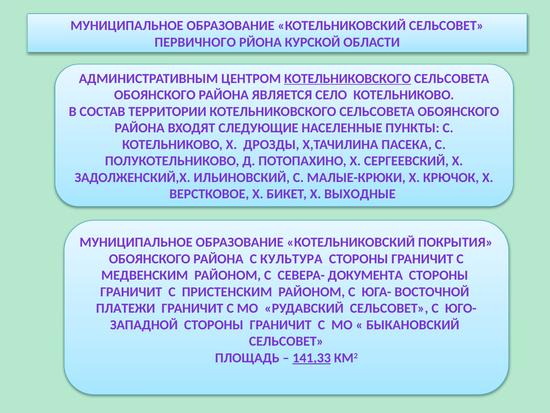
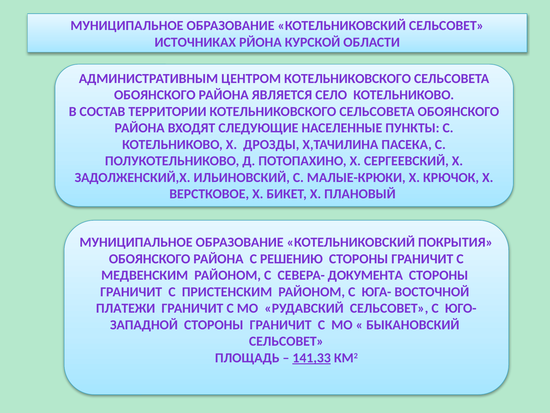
ПЕРВИЧНОГО: ПЕРВИЧНОГО -> ИСТОЧНИКАХ
КОТЕЛЬНИКОВСКОГО at (348, 78) underline: present -> none
ВЫХОДНЫЕ: ВЫХОДНЫЕ -> ПЛАНОВЫЙ
КУЛЬТУРА: КУЛЬТУРА -> РЕШЕНИЮ
